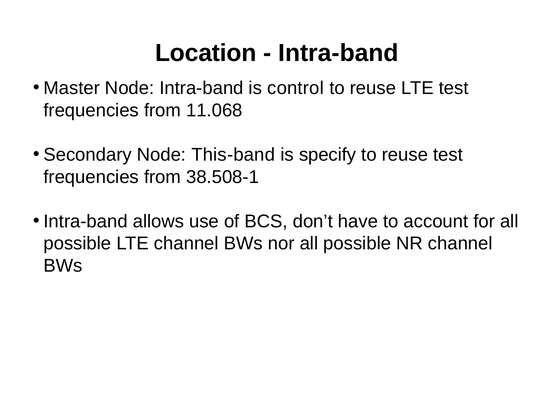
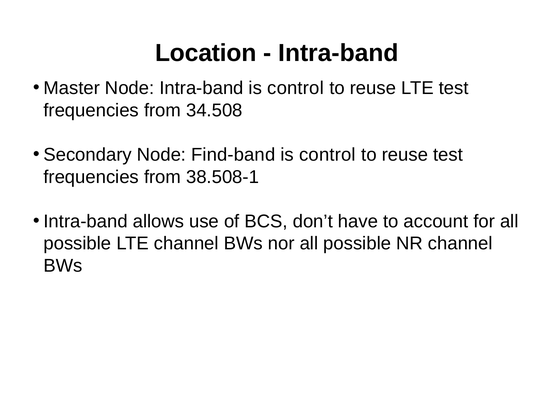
11.068: 11.068 -> 34.508
This-band: This-band -> Find-band
specify at (328, 155): specify -> control
